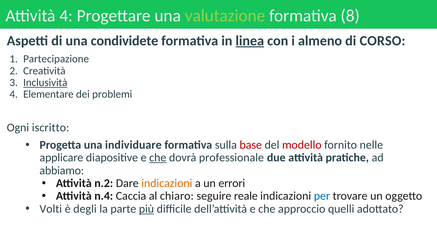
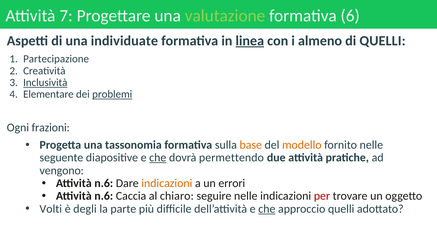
Attività 4: 4 -> 7
8: 8 -> 6
condividete: condividete -> individuate
di CORSO: CORSO -> QUELLI
problemi underline: none -> present
iscritto: iscritto -> frazioni
individuare: individuare -> tassonomia
base colour: red -> orange
modello colour: red -> orange
applicare: applicare -> seguente
professionale: professionale -> permettendo
abbiamo: abbiamo -> vengono
n.2 at (104, 183): n.2 -> n.6
n.4 at (104, 196): n.4 -> n.6
seguire reale: reale -> nelle
per colour: blue -> red
più underline: present -> none
che at (267, 209) underline: none -> present
